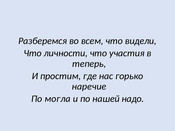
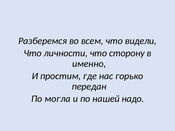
участия: участия -> сторону
теперь: теперь -> именно
наречие: наречие -> передан
